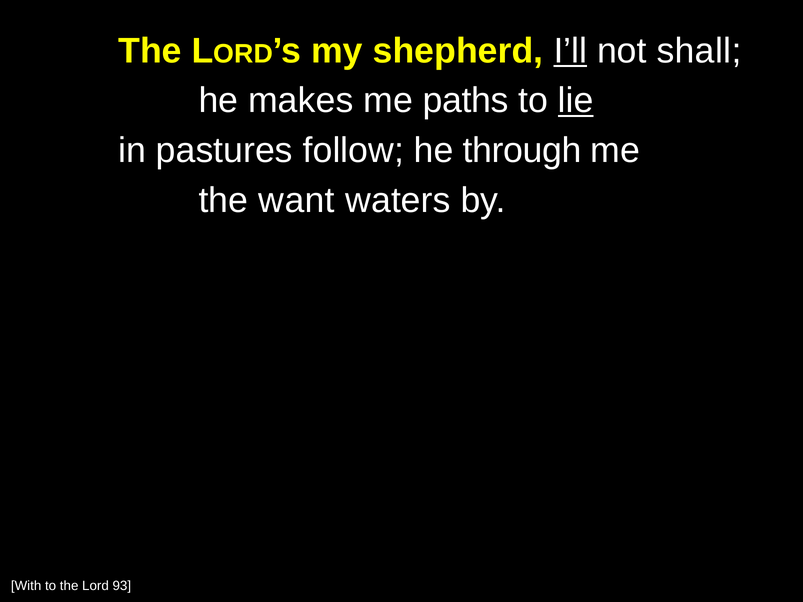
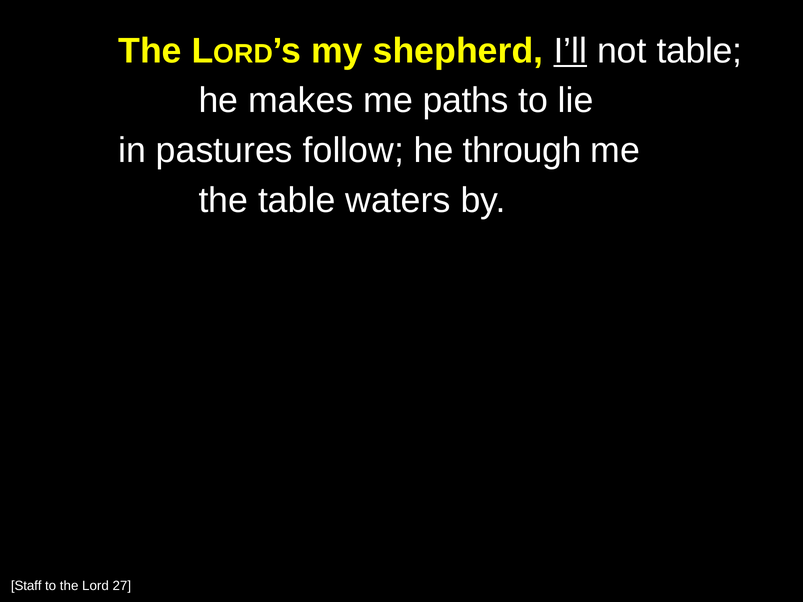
not shall: shall -> table
lie underline: present -> none
the want: want -> table
With: With -> Staff
93: 93 -> 27
